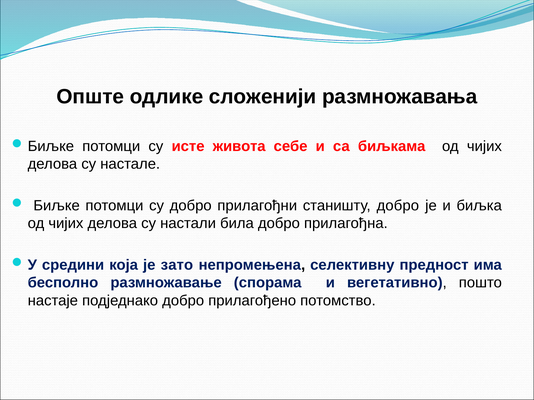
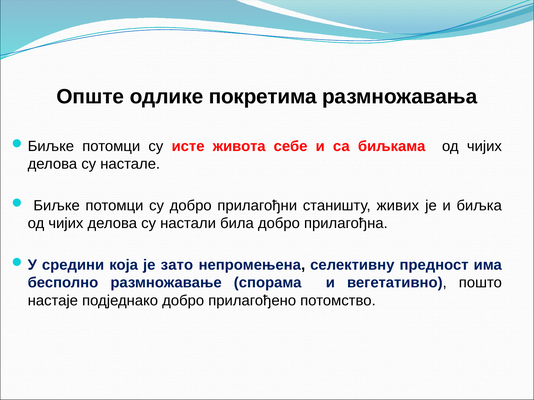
сложенији: сложенији -> покретима
станишту добро: добро -> живих
